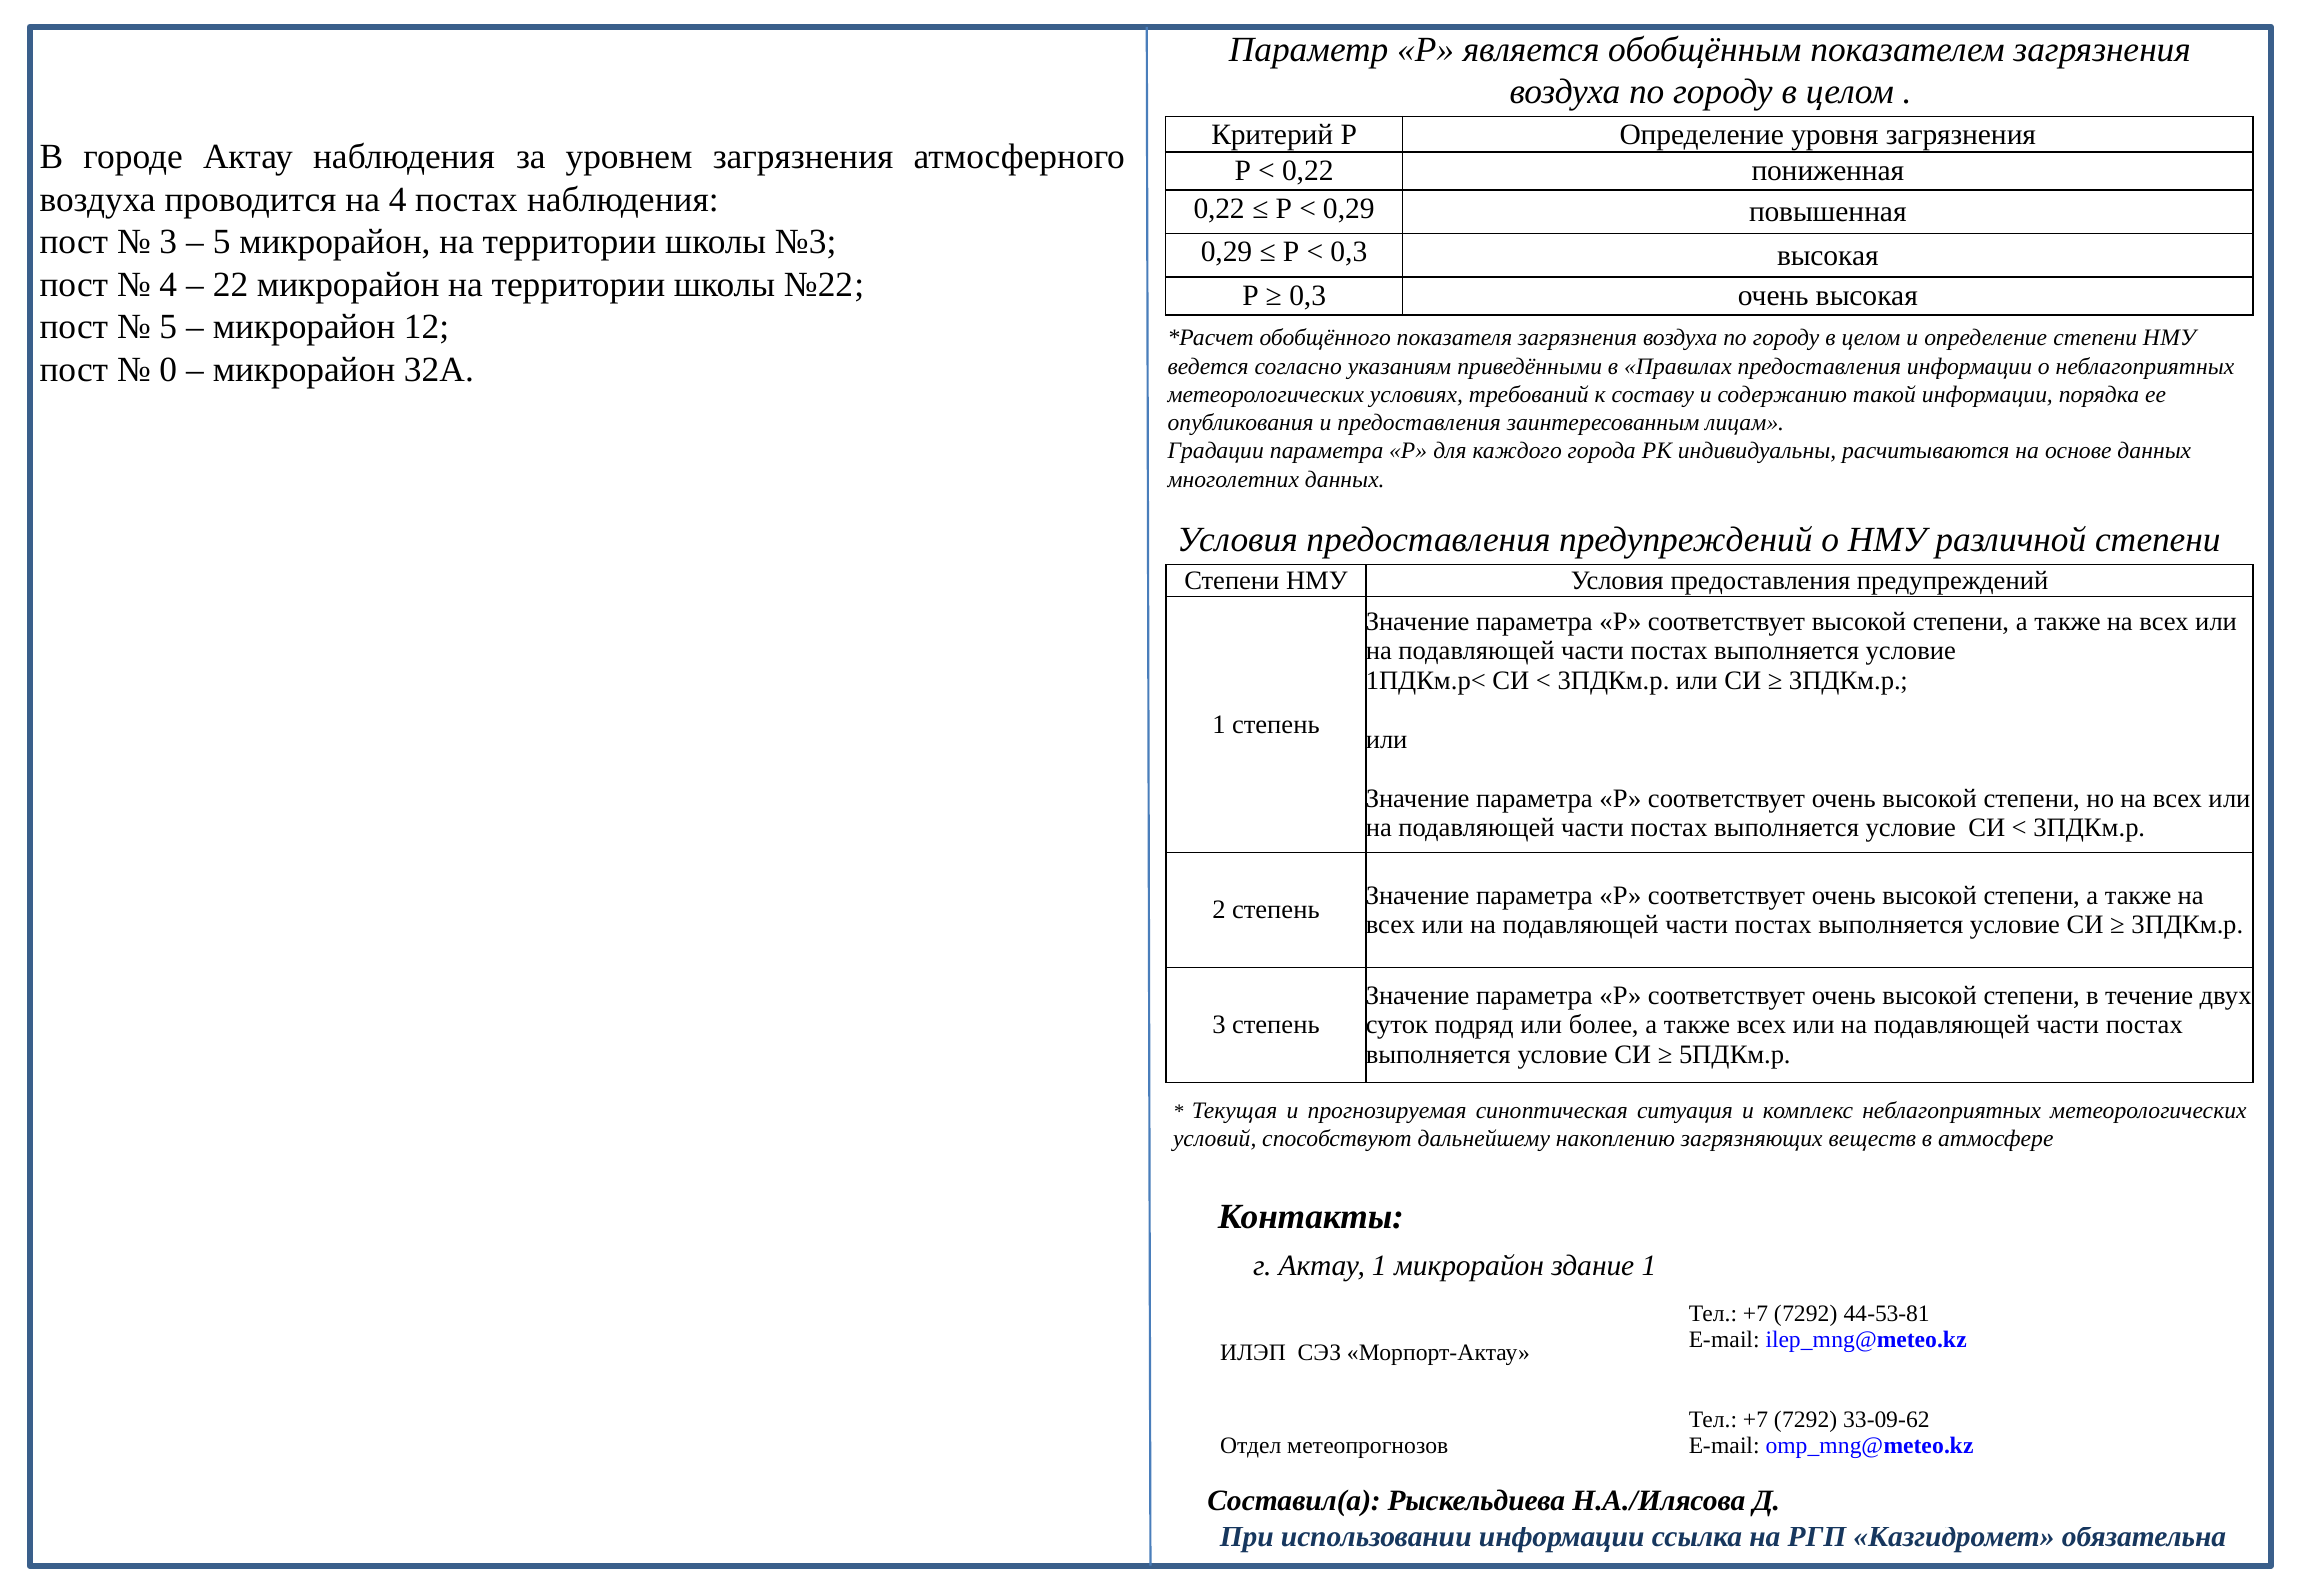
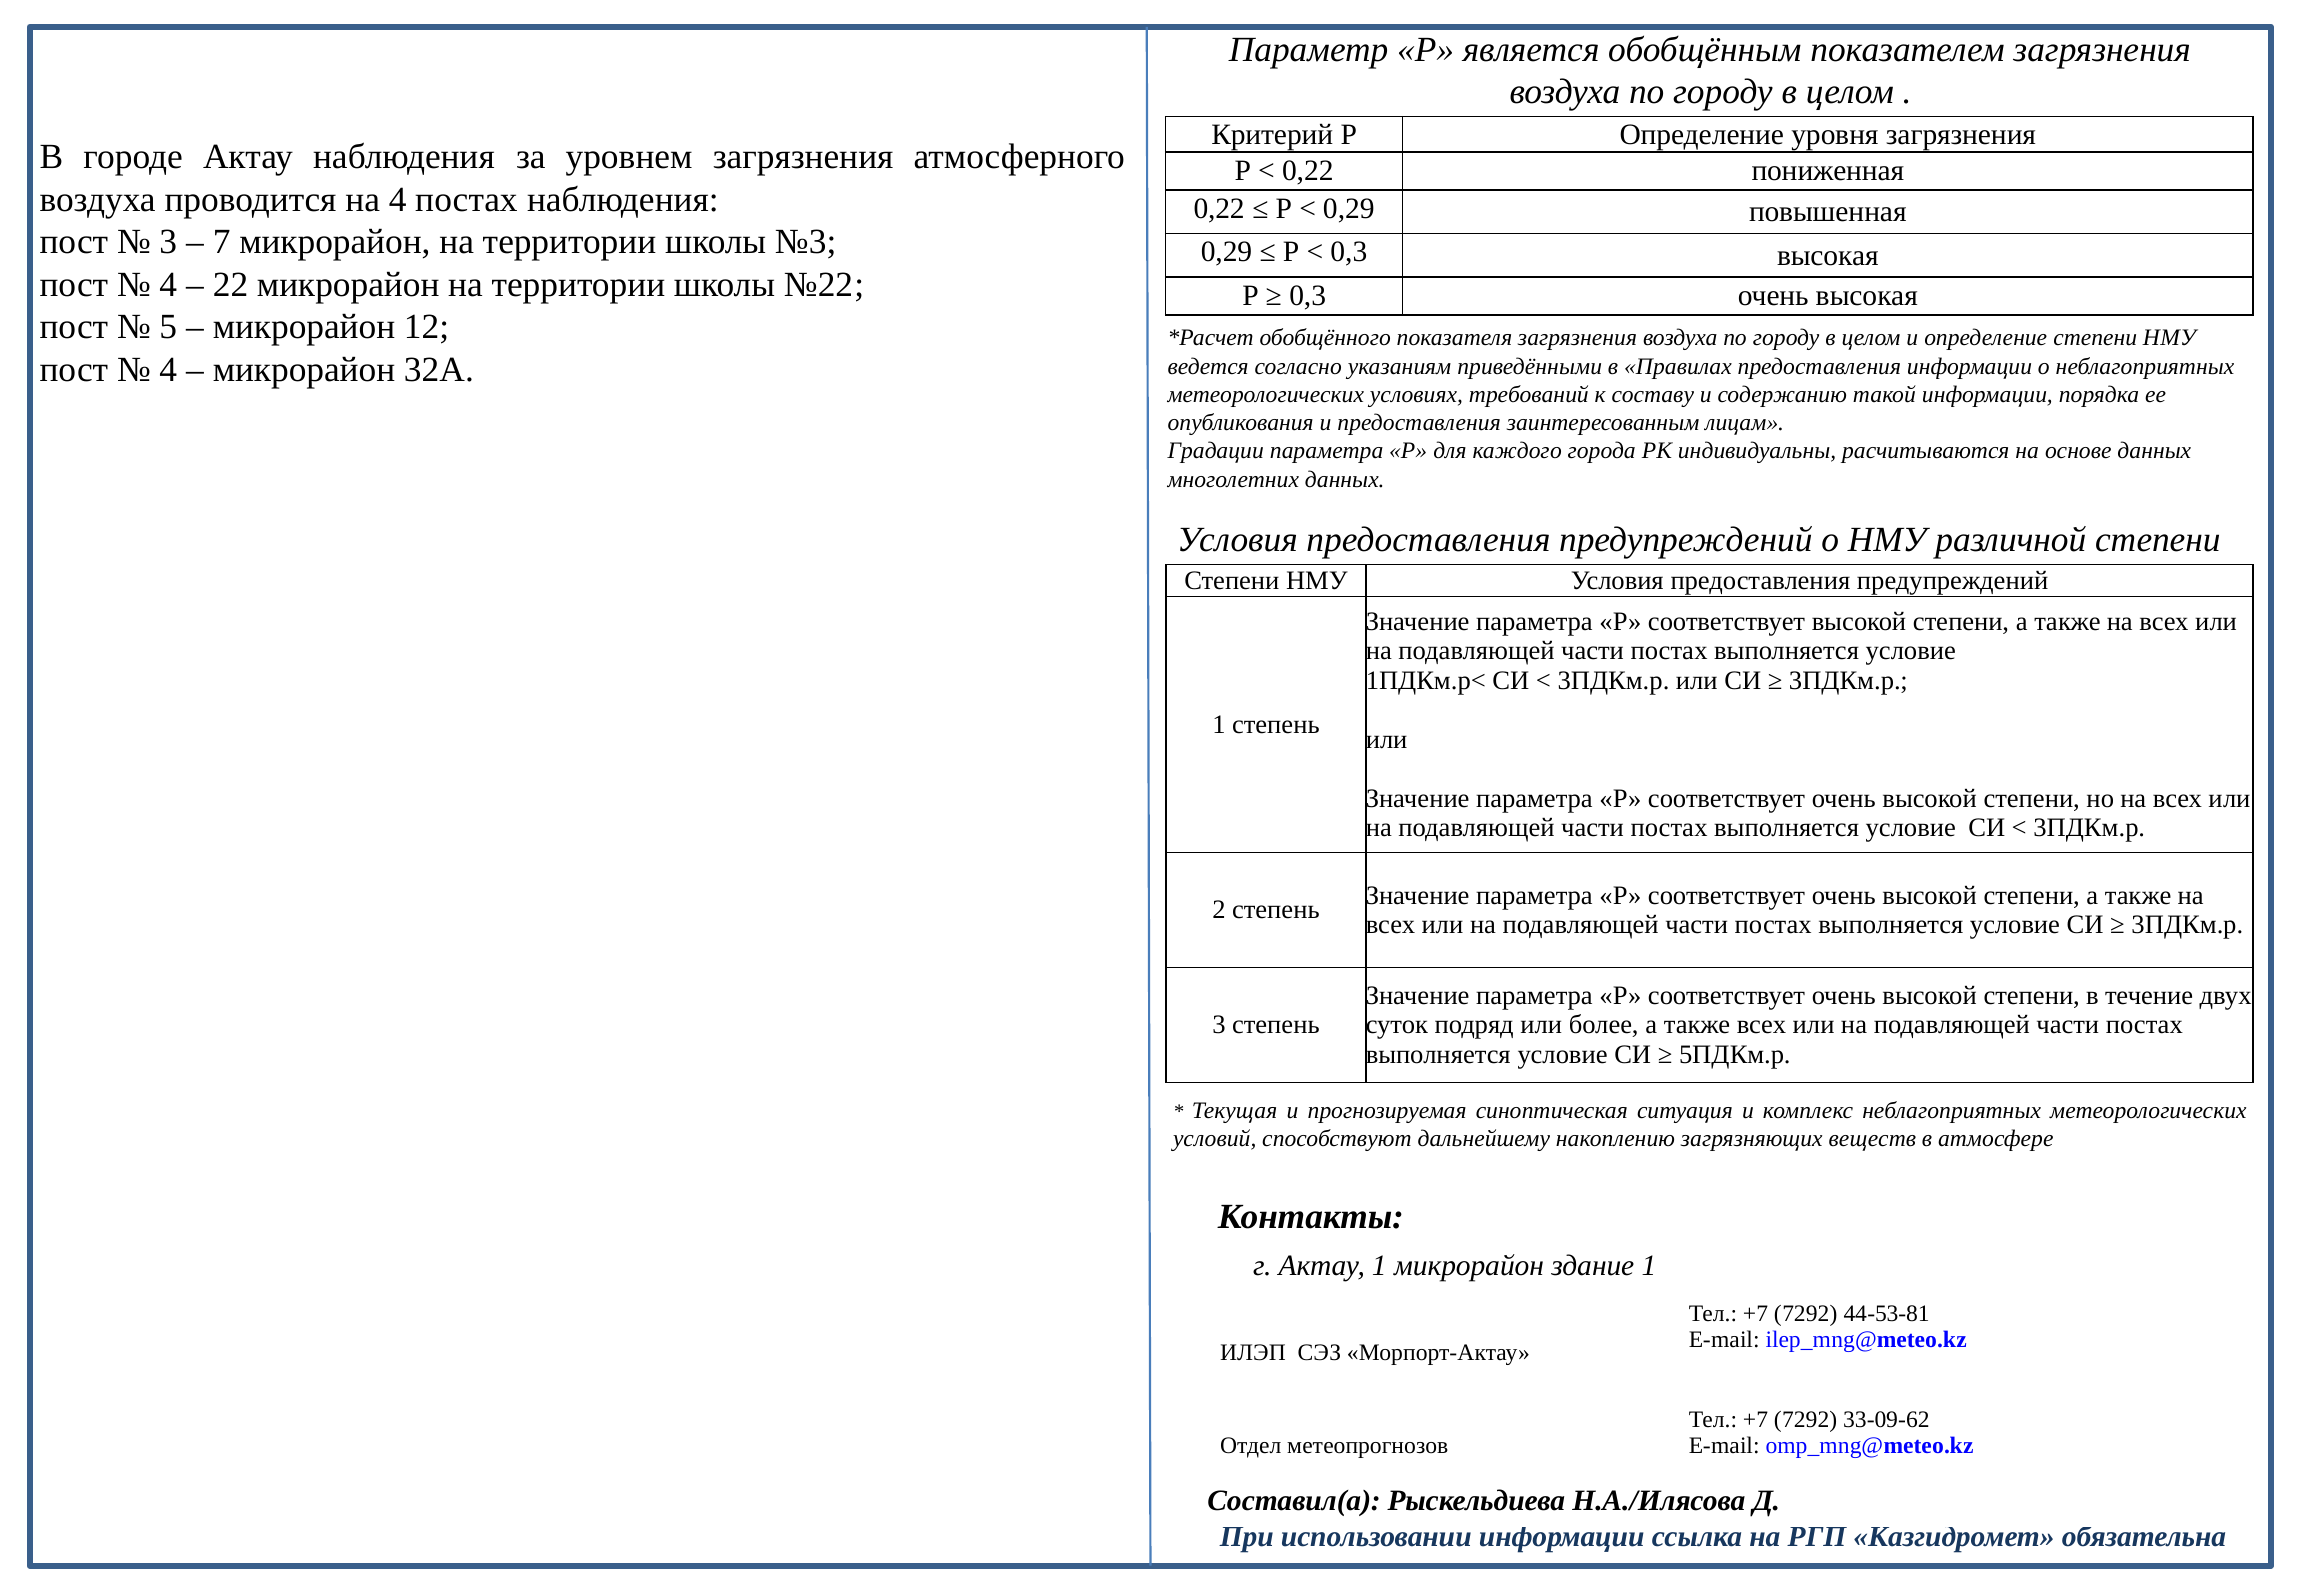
5 at (222, 242): 5 -> 7
0 at (168, 369): 0 -> 4
